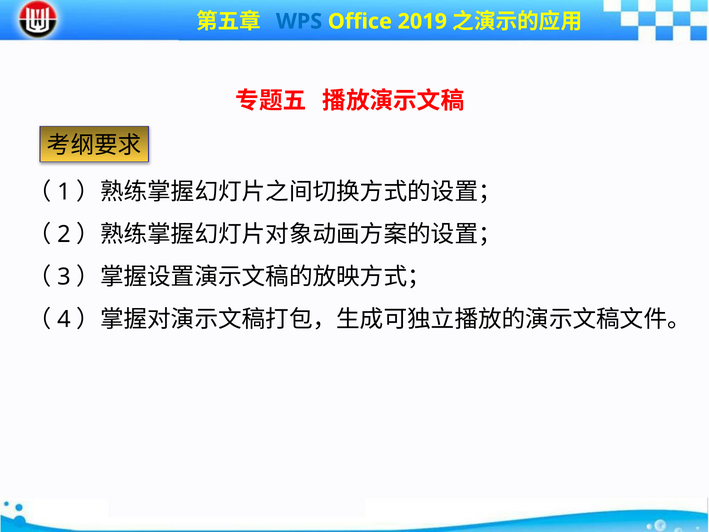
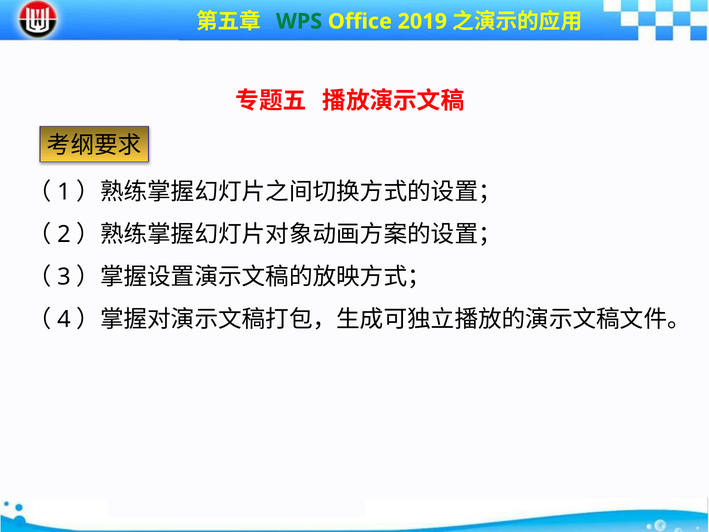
WPS colour: blue -> green
